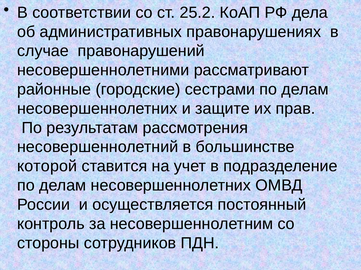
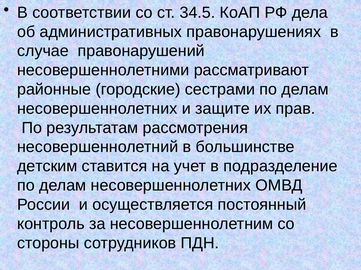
25.2: 25.2 -> 34.5
которой: которой -> детским
